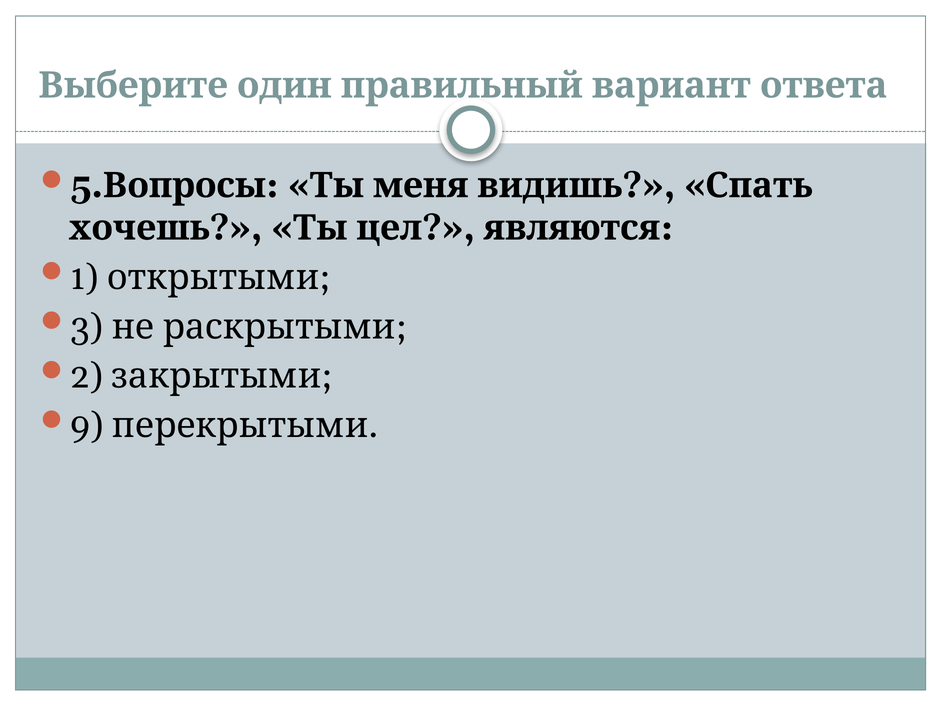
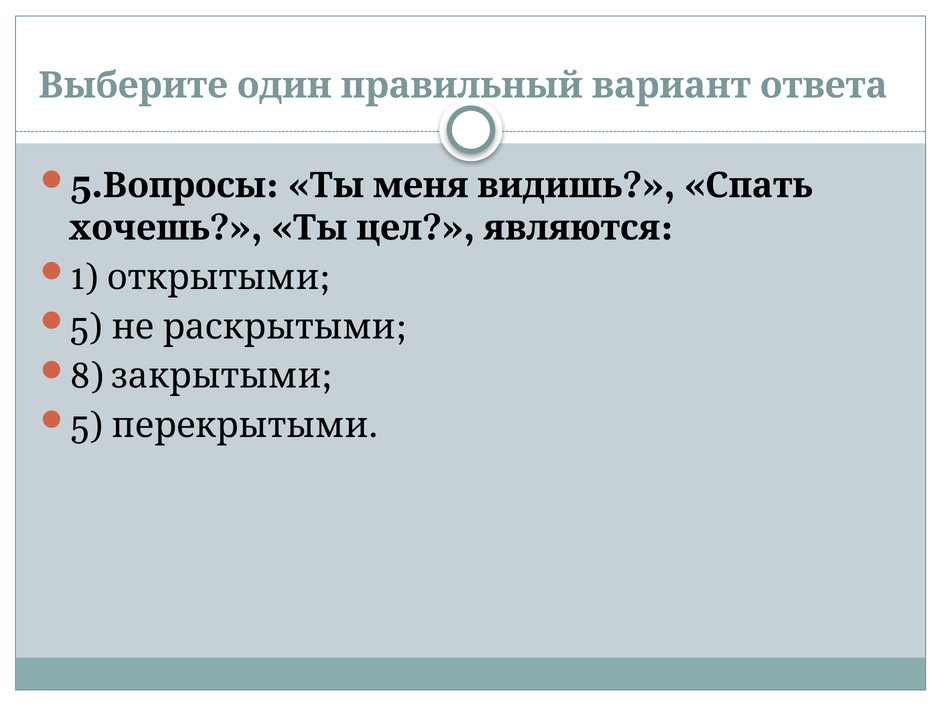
3 at (87, 327): 3 -> 5
2: 2 -> 8
9 at (87, 426): 9 -> 5
